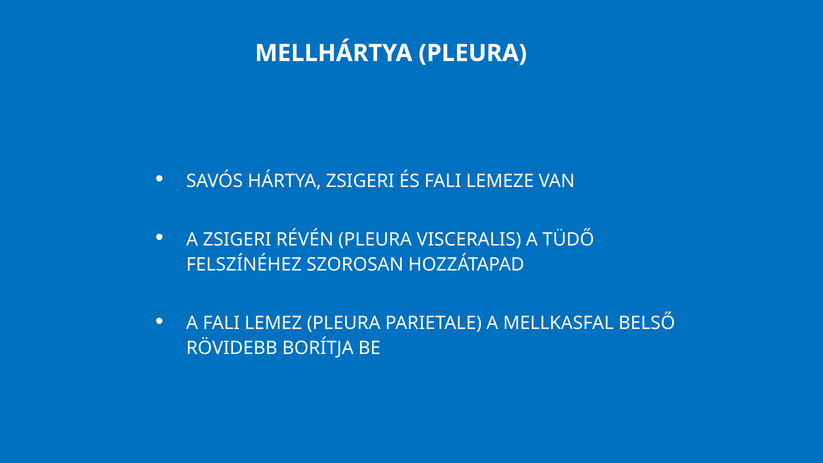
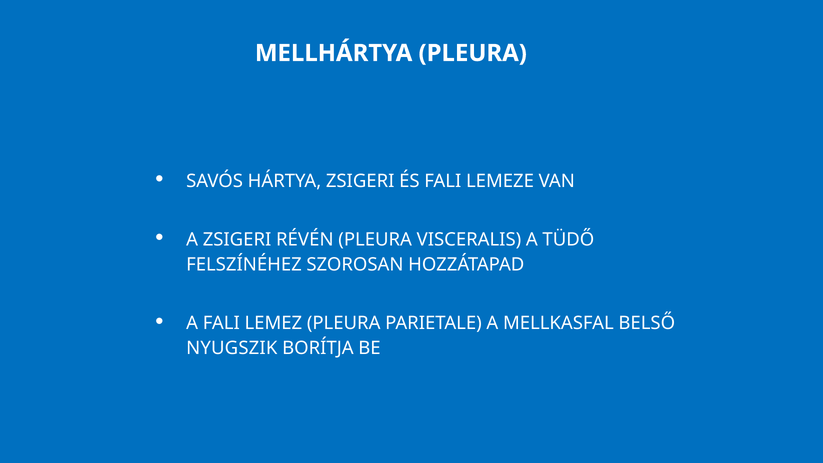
RÖVIDEBB: RÖVIDEBB -> NYUGSZIK
